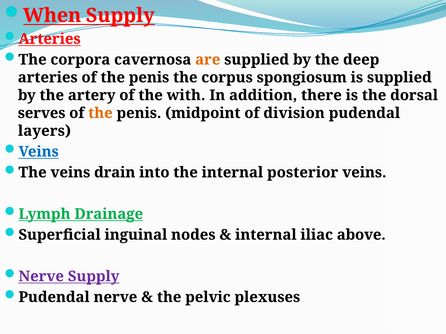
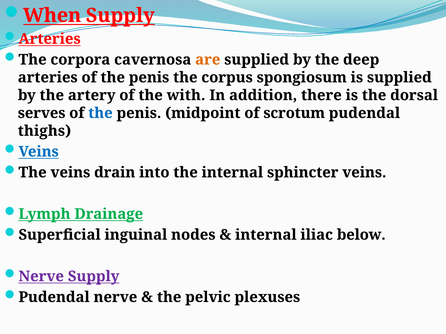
the at (100, 113) colour: orange -> blue
division: division -> scrotum
layers: layers -> thighs
posterior: posterior -> sphincter
above: above -> below
